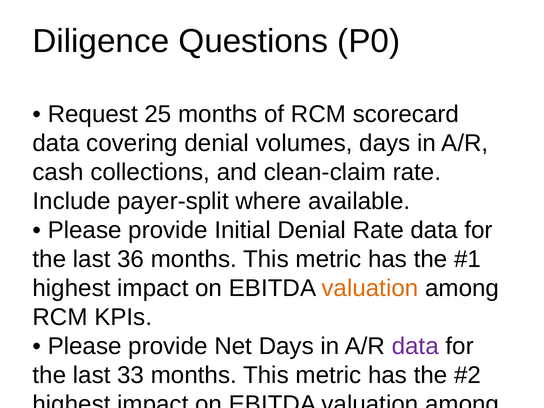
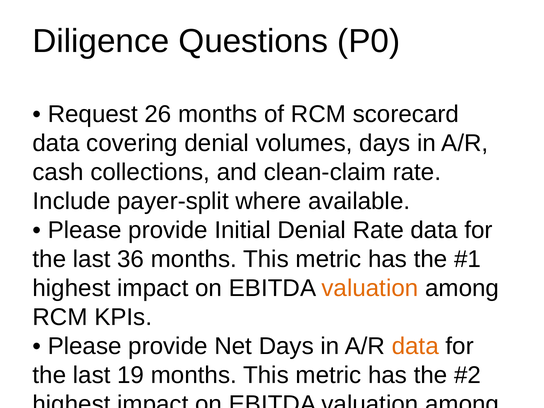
25: 25 -> 26
data at (415, 346) colour: purple -> orange
33: 33 -> 19
